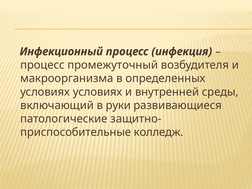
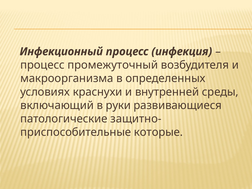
условиях условиях: условиях -> краснухи
колледж: колледж -> которые
